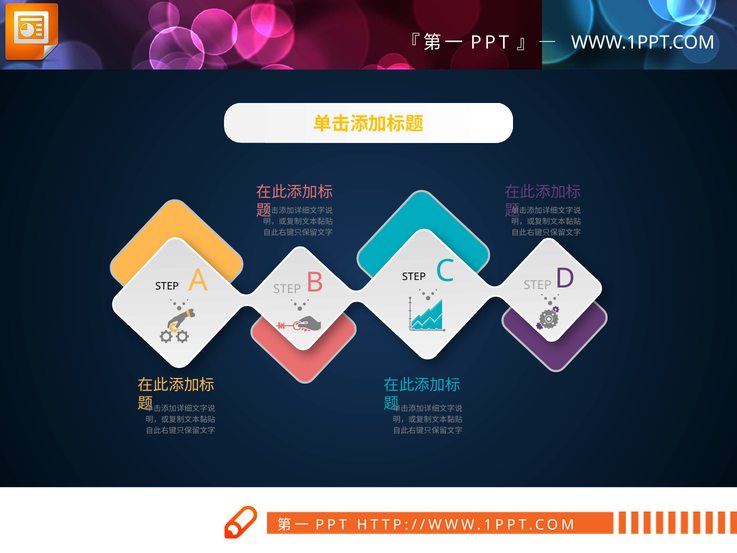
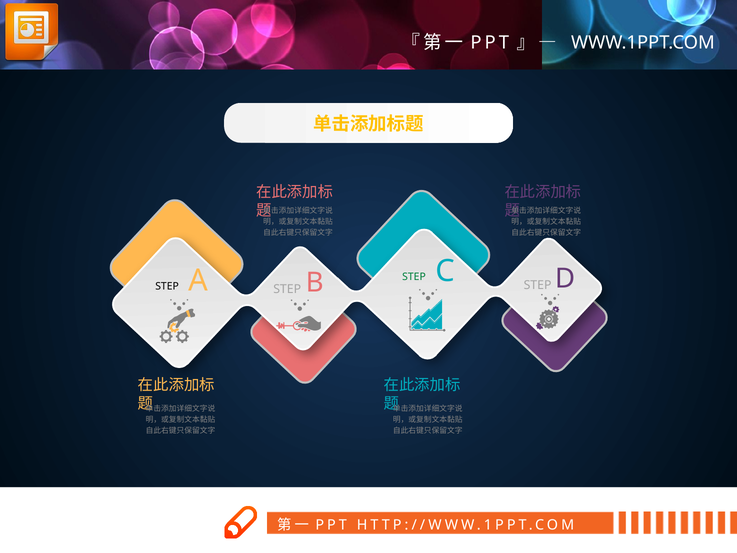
STEP at (414, 277) colour: black -> green
